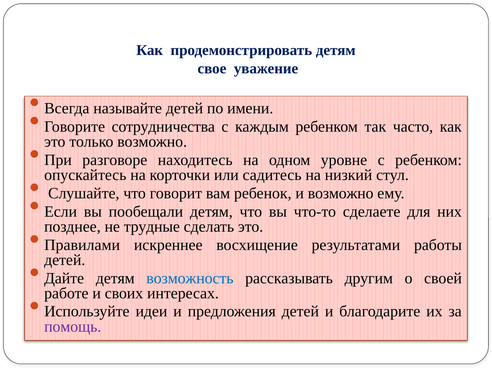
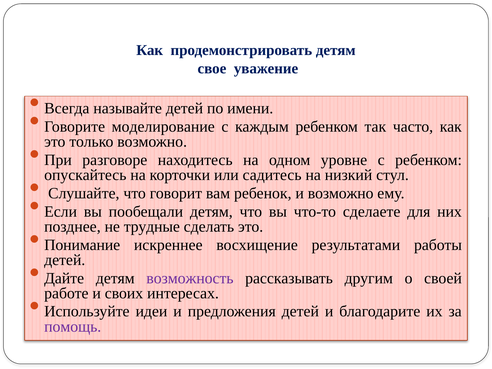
сотрудничества: сотрудничества -> моделирование
Правилами: Правилами -> Понимание
возможность colour: blue -> purple
